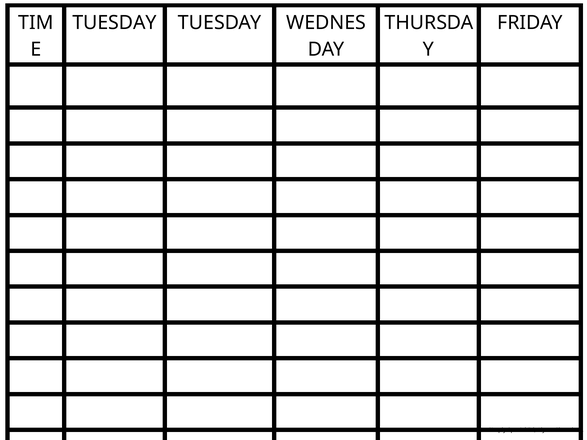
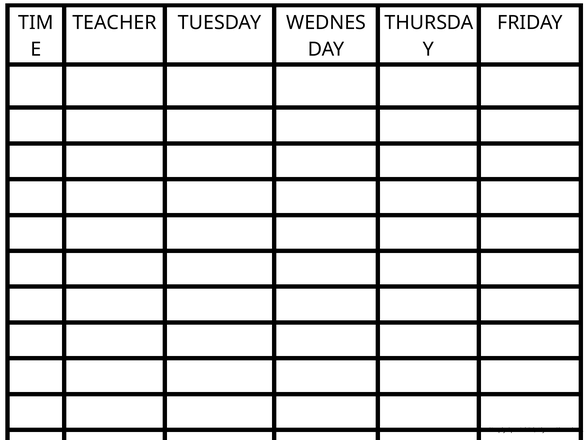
TUESDAY at (115, 23): TUESDAY -> TEACHER
